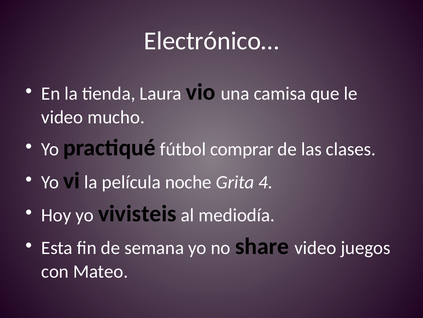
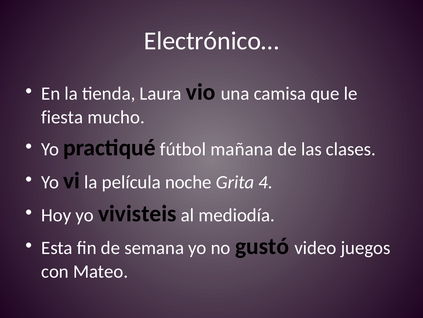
video at (62, 117): video -> fiesta
comprar: comprar -> mañana
share: share -> gustó
